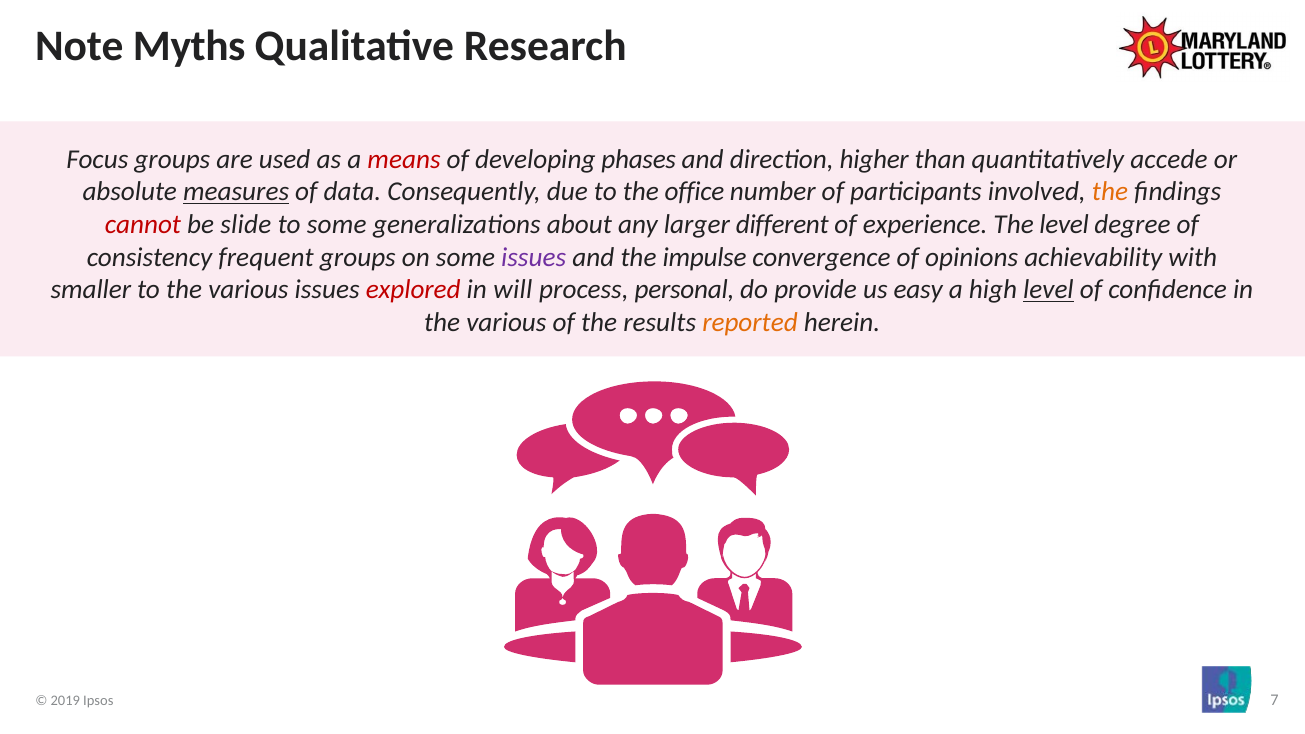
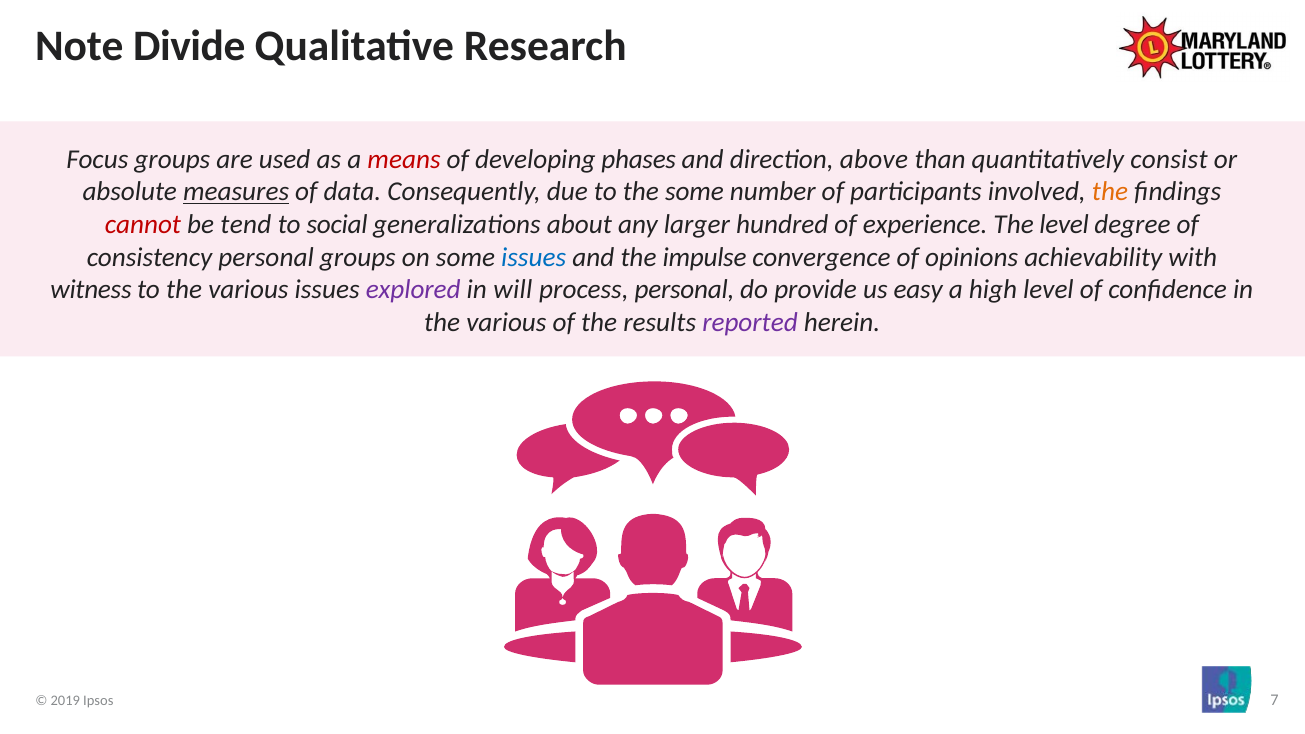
Myths: Myths -> Divide
higher: higher -> above
accede: accede -> consist
the office: office -> some
slide: slide -> tend
to some: some -> social
different: different -> hundred
consistency frequent: frequent -> personal
issues at (534, 257) colour: purple -> blue
smaller: smaller -> witness
explored colour: red -> purple
level at (1048, 290) underline: present -> none
reported colour: orange -> purple
